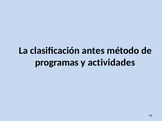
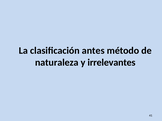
programas: programas -> naturaleza
actividades: actividades -> irrelevantes
